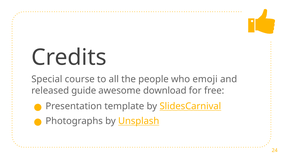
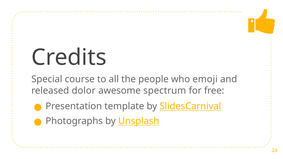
guide: guide -> dolor
download: download -> spectrum
